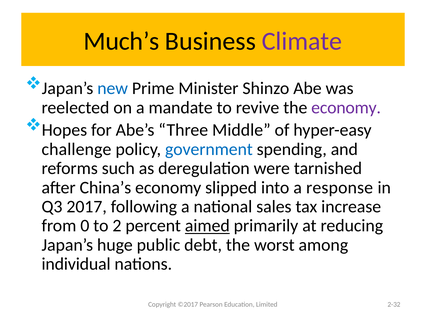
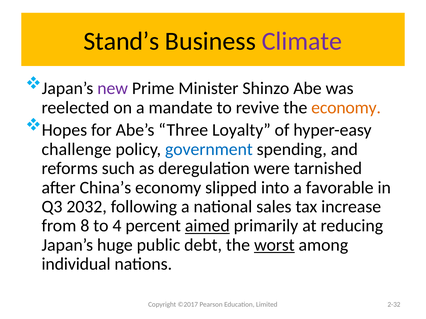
Much’s: Much’s -> Stand’s
new colour: blue -> purple
economy at (346, 108) colour: purple -> orange
Middle: Middle -> Loyalty
response: response -> favorable
2017: 2017 -> 2032
0: 0 -> 8
2: 2 -> 4
worst underline: none -> present
